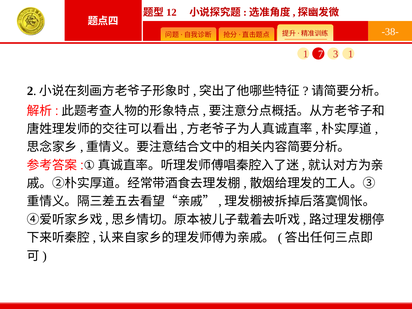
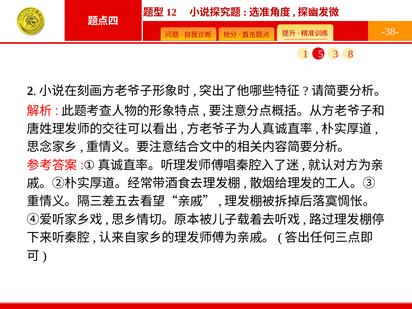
7: 7 -> 5
3 1: 1 -> 8
